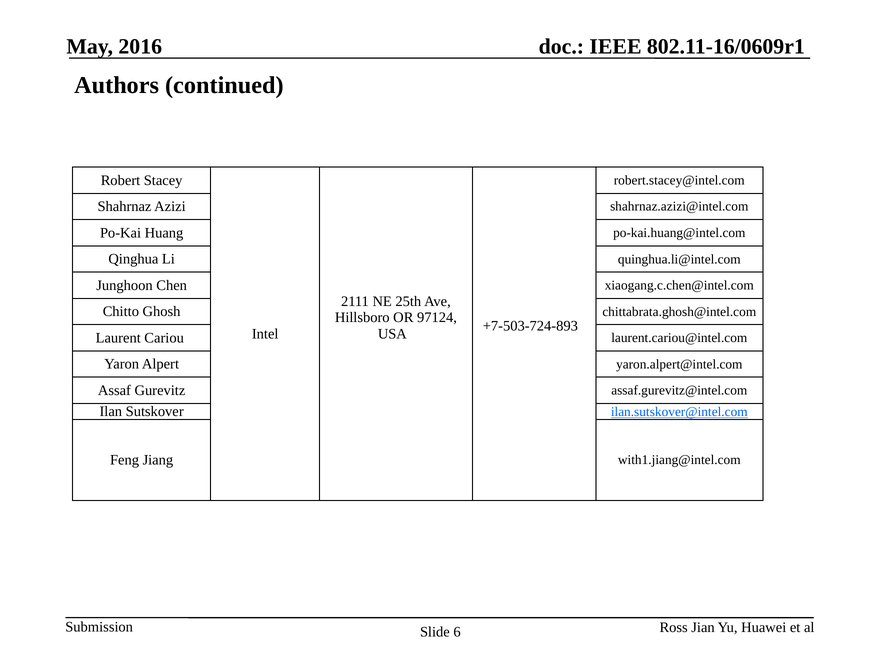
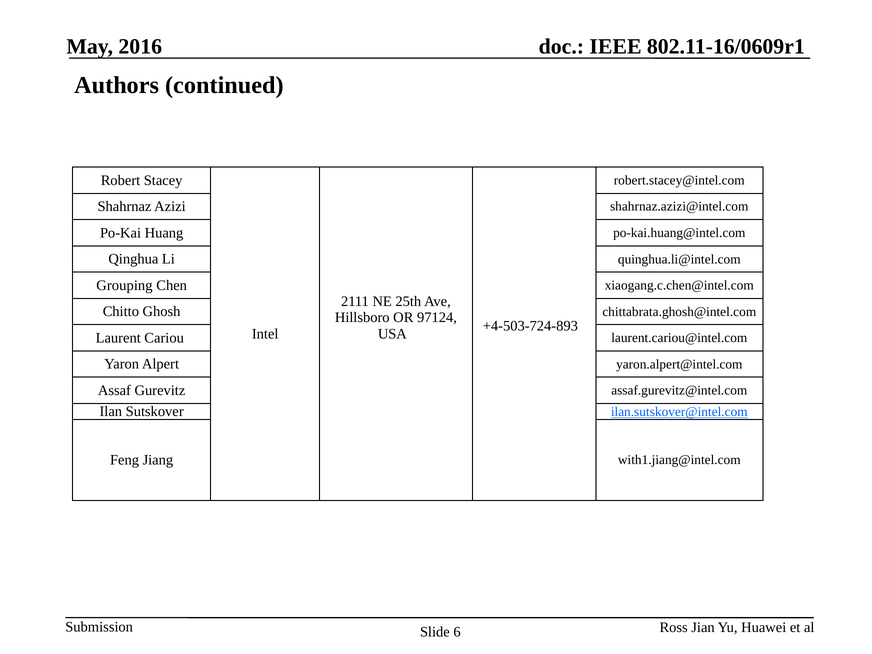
Junghoon: Junghoon -> Grouping
+7-503-724-893: +7-503-724-893 -> +4-503-724-893
